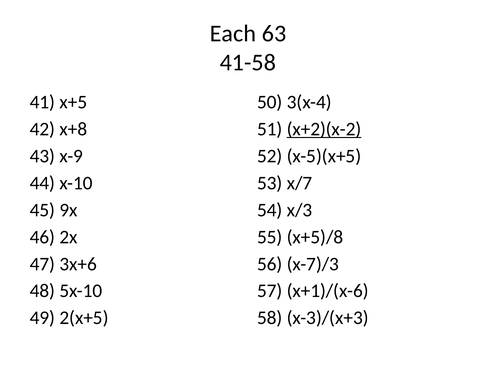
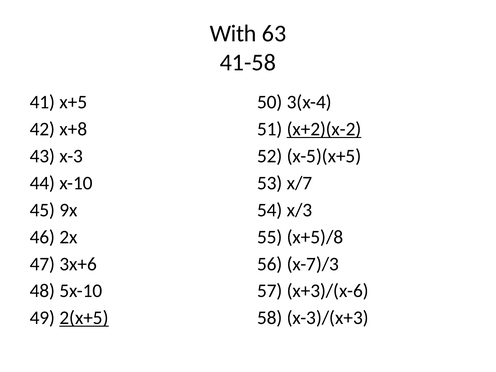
Each: Each -> With
x-9: x-9 -> x-3
x+1)/(x-6: x+1)/(x-6 -> x+3)/(x-6
2(x+5 underline: none -> present
